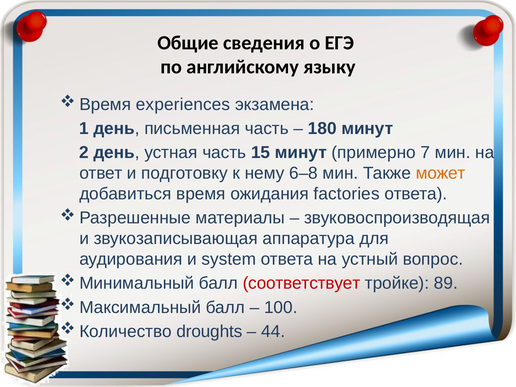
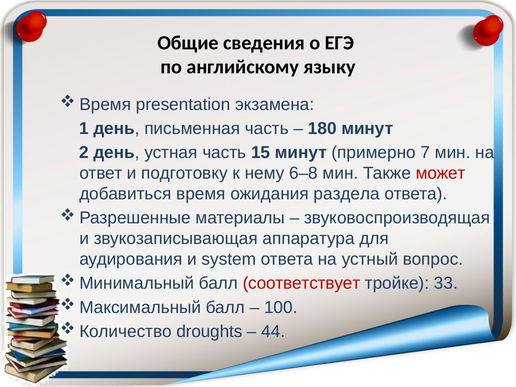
experiences: experiences -> presentation
может colour: orange -> red
factories: factories -> раздела
89: 89 -> 33
